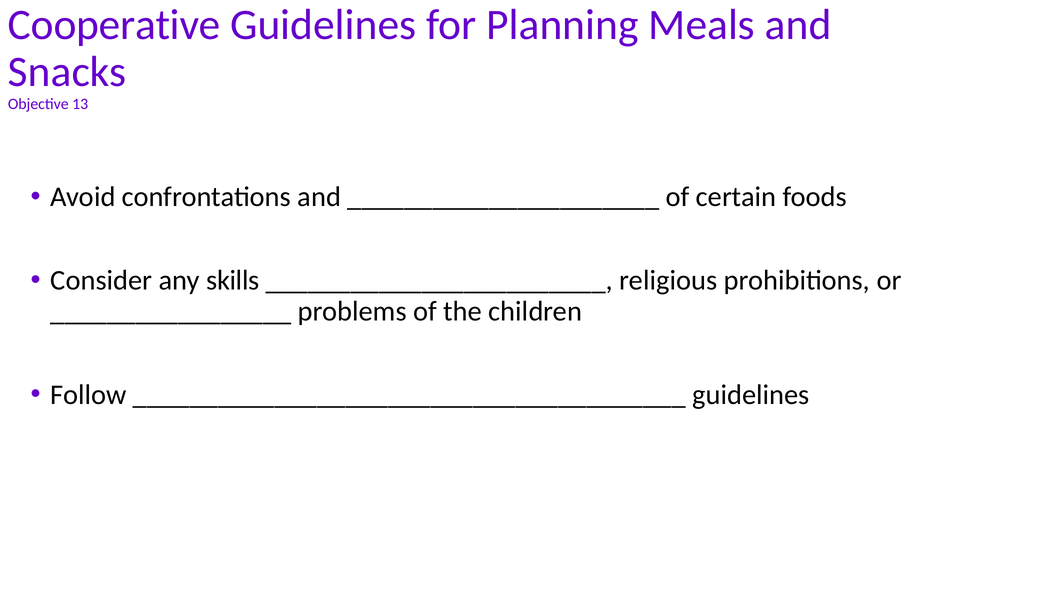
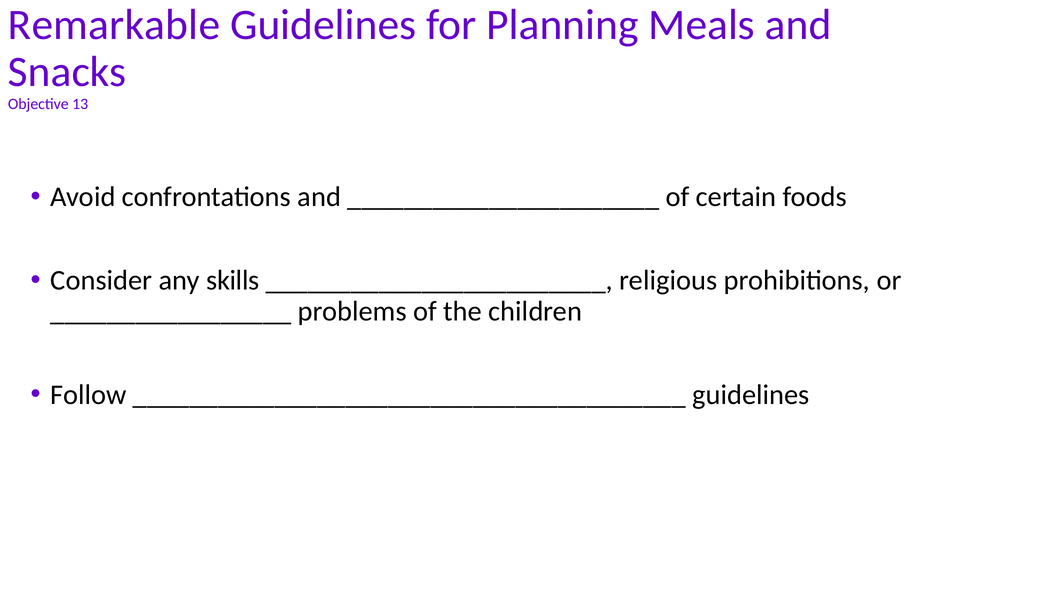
Cooperative: Cooperative -> Remarkable
